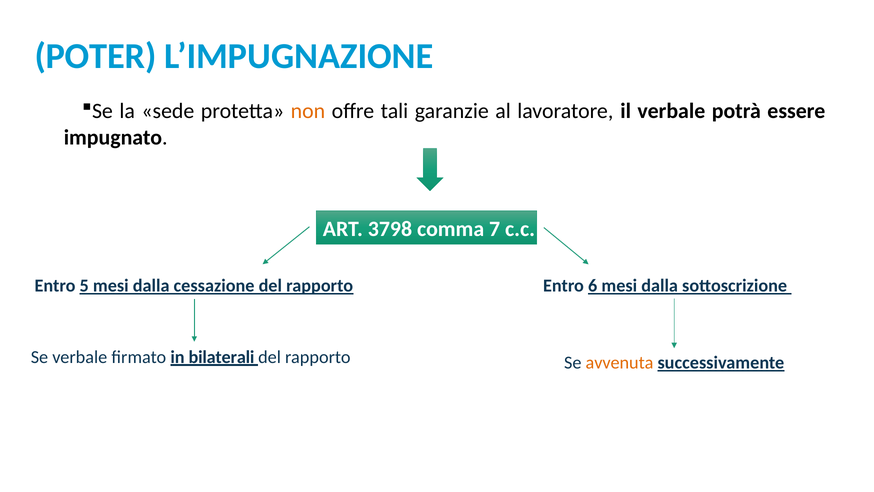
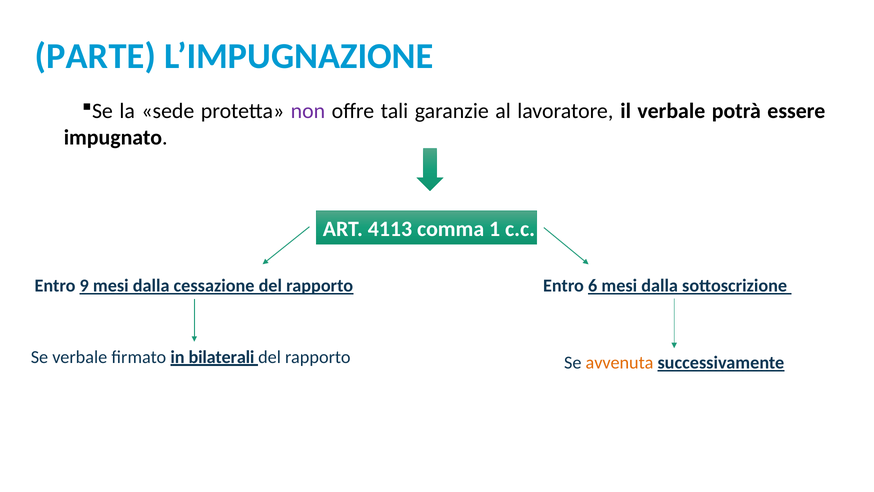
POTER: POTER -> PARTE
non colour: orange -> purple
3798: 3798 -> 4113
7: 7 -> 1
5: 5 -> 9
